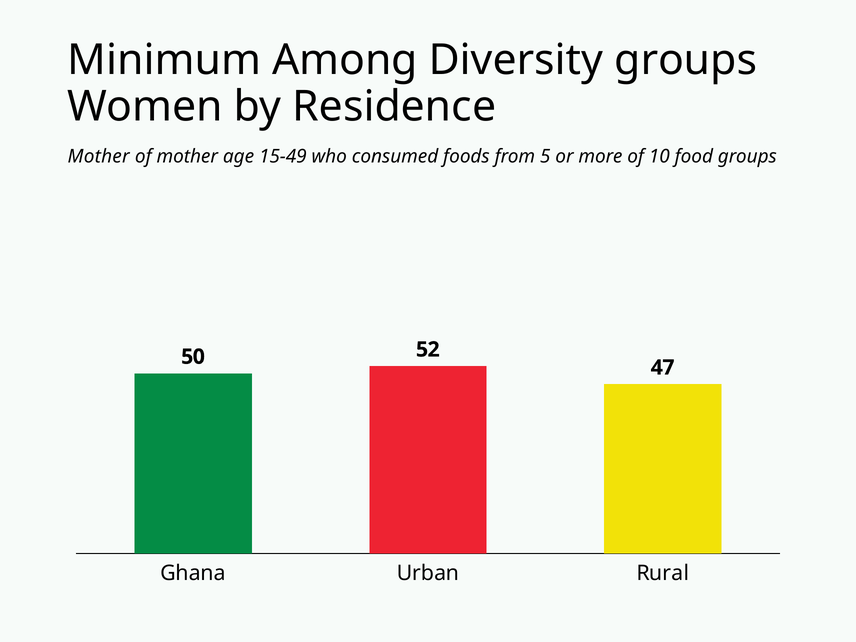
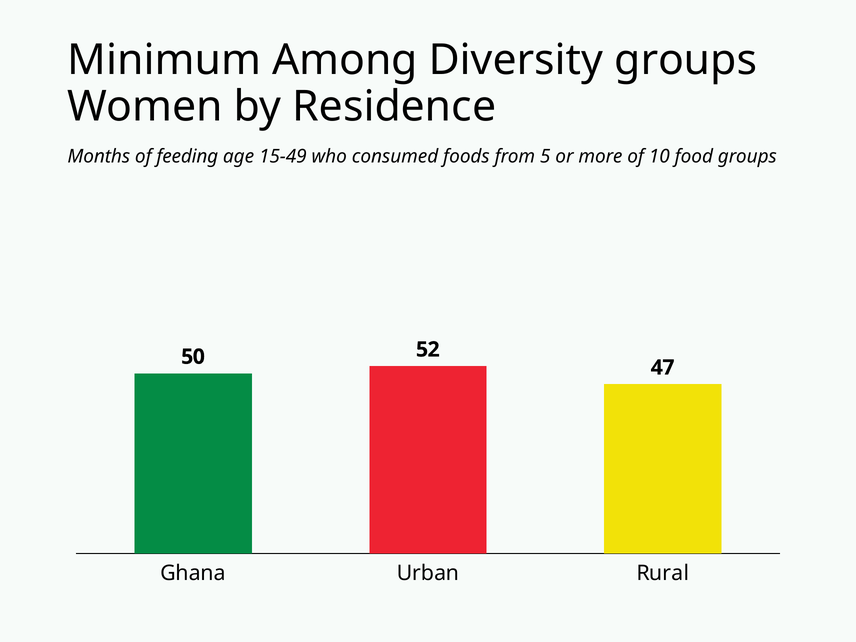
Mother at (99, 157): Mother -> Months
of mother: mother -> feeding
